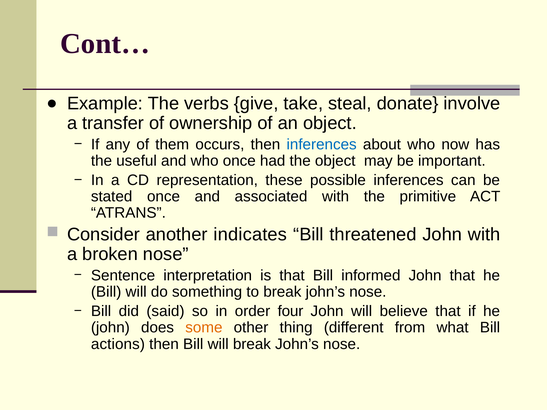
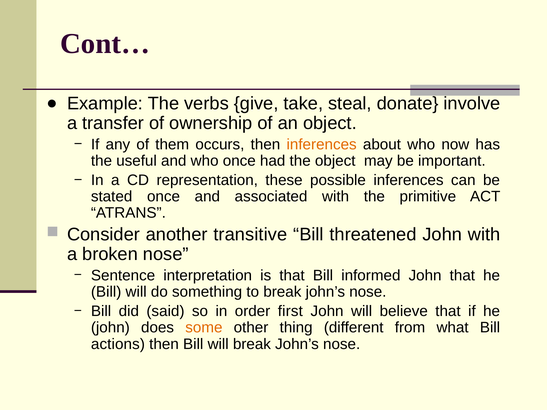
inferences at (322, 144) colour: blue -> orange
indicates: indicates -> transitive
four: four -> first
